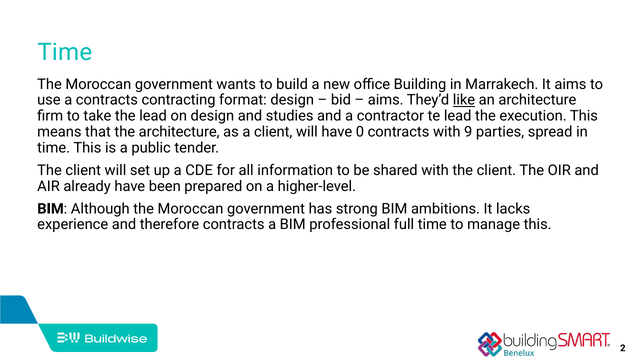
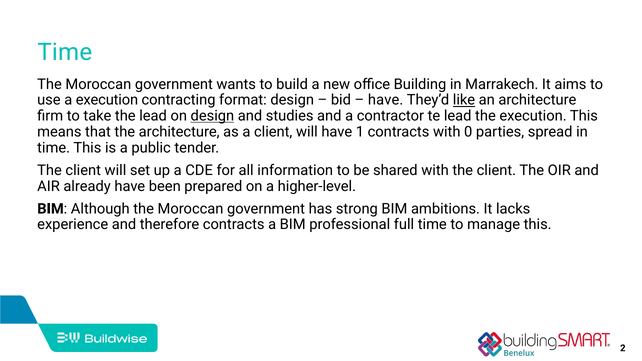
a contracts: contracts -> execution
aims at (386, 100): aims -> have
design at (212, 116) underline: none -> present
0: 0 -> 1
9: 9 -> 0
